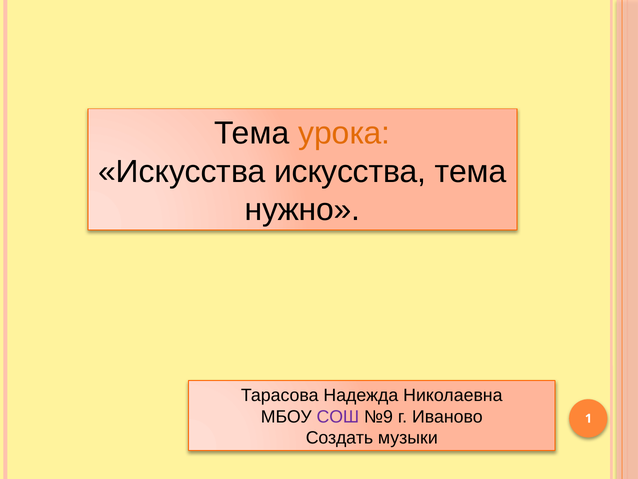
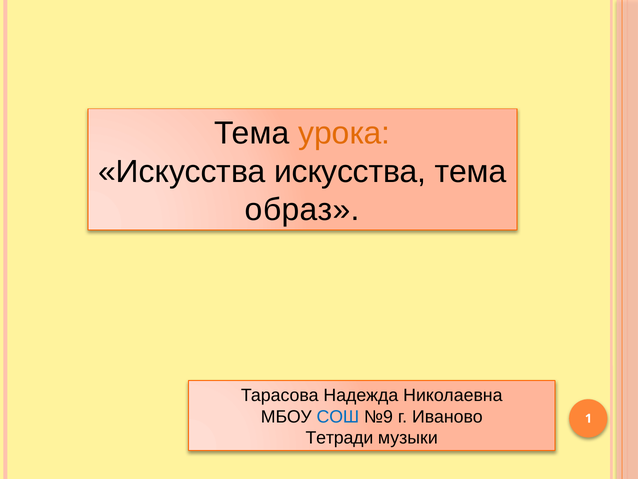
нужно: нужно -> образ
СОШ colour: purple -> blue
Создать: Создать -> Тетради
